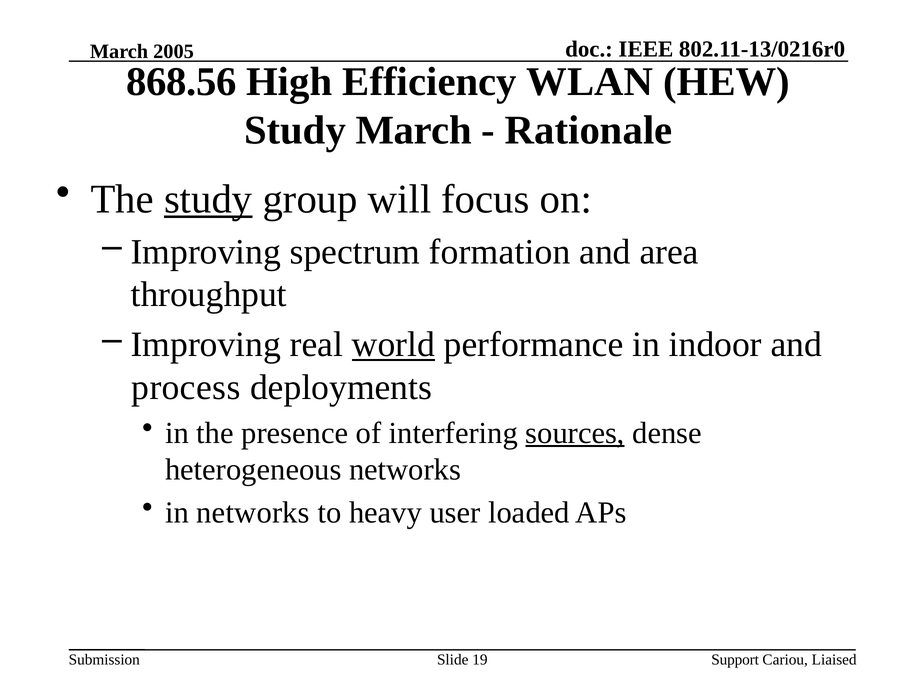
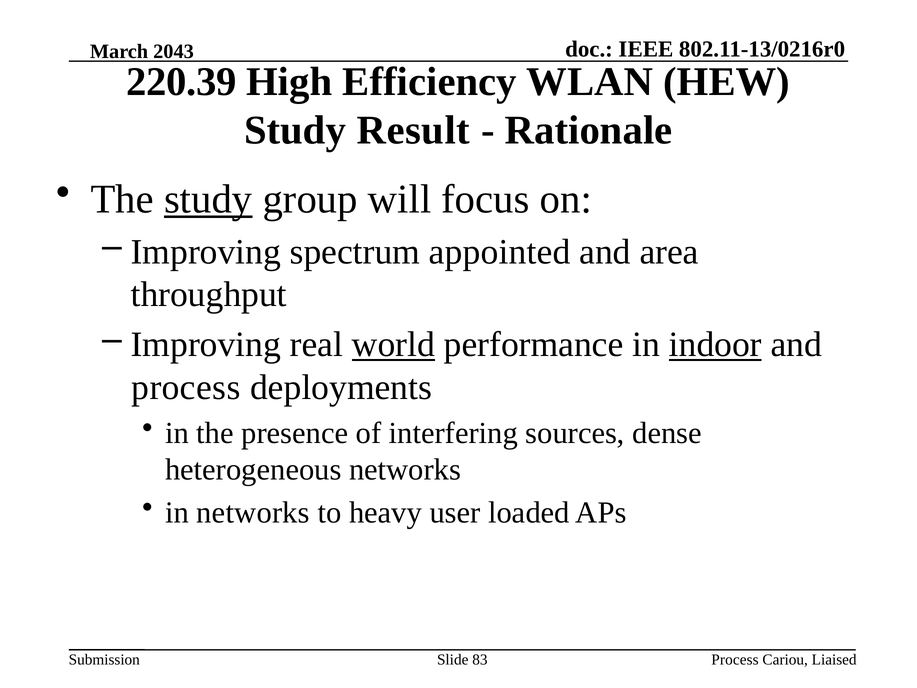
2005: 2005 -> 2043
868.56: 868.56 -> 220.39
Study March: March -> Result
formation: formation -> appointed
indoor underline: none -> present
sources underline: present -> none
19: 19 -> 83
Support at (735, 660): Support -> Process
